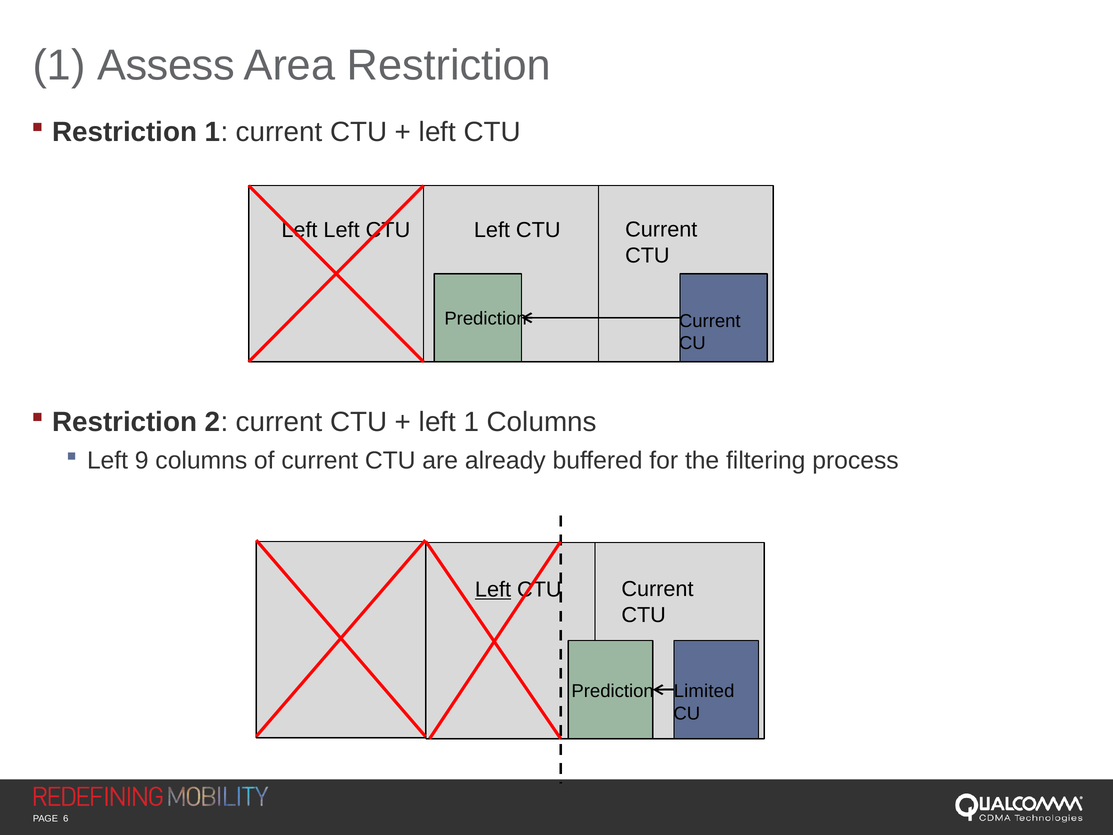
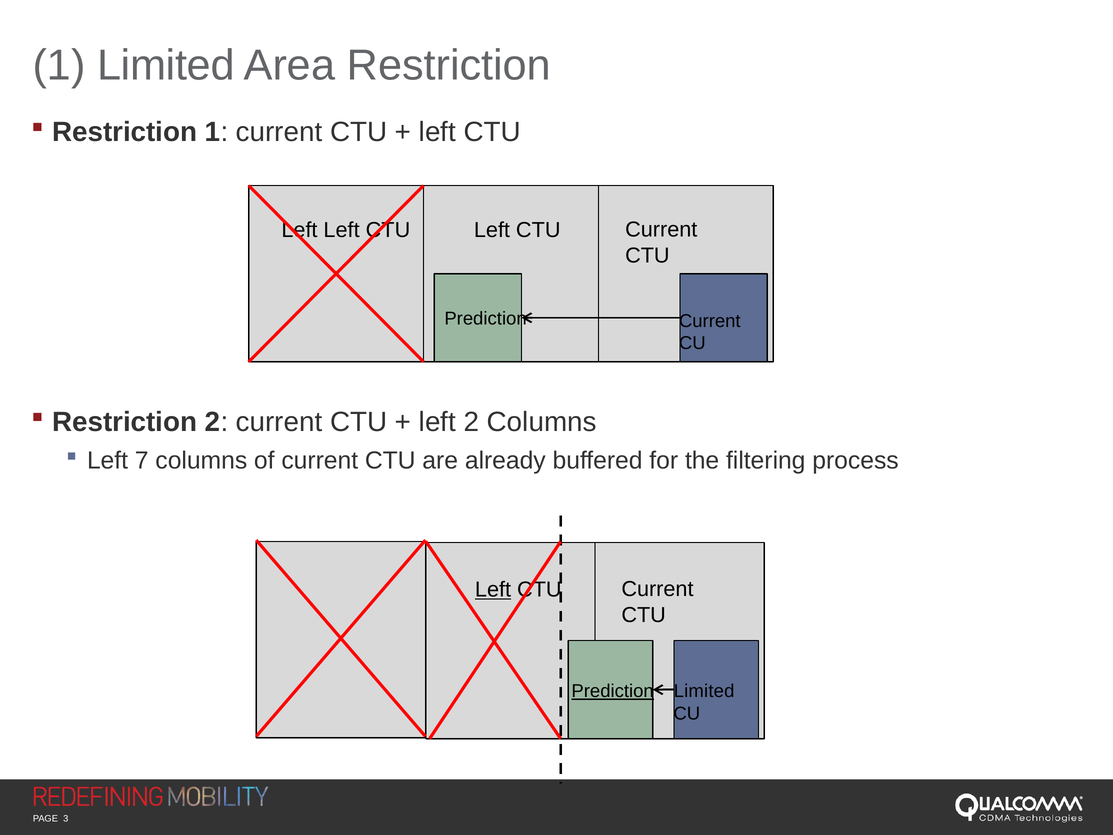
1 Assess: Assess -> Limited
left 1: 1 -> 2
9: 9 -> 7
Prediction at (613, 691) underline: none -> present
6: 6 -> 3
